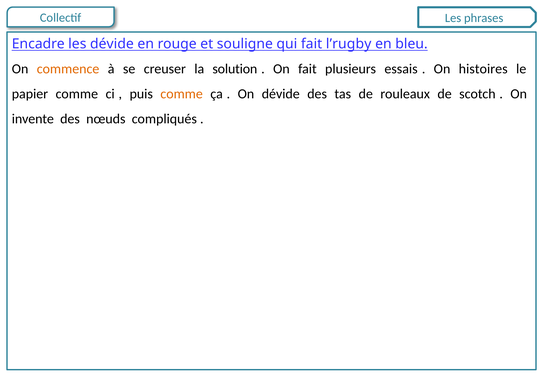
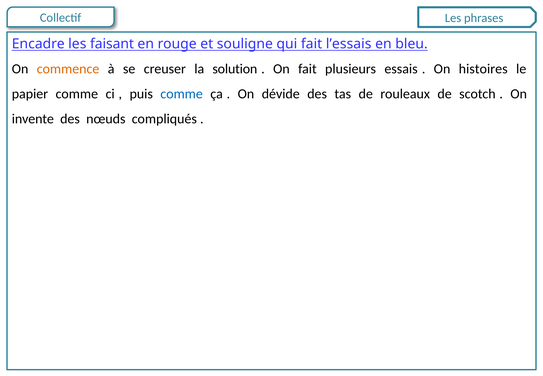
les dévide: dévide -> faisant
l’rugby: l’rugby -> l’essais
comme at (182, 94) colour: orange -> blue
